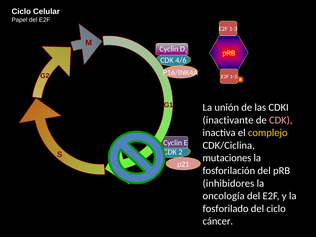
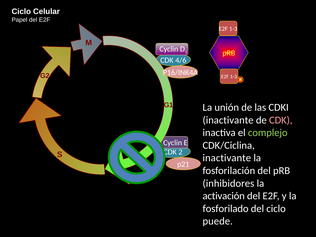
complejo colour: yellow -> light green
mutaciones at (227, 158): mutaciones -> inactivante
oncología: oncología -> activación
cáncer: cáncer -> puede
